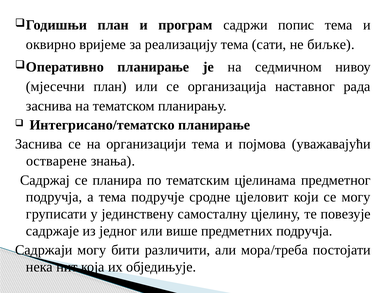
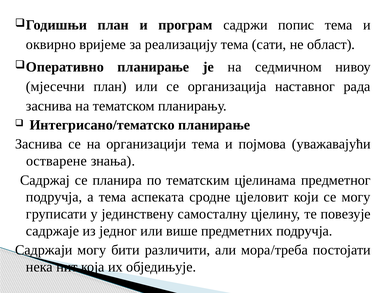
биљке: биљке -> област
подручје: подручје -> аспеката
